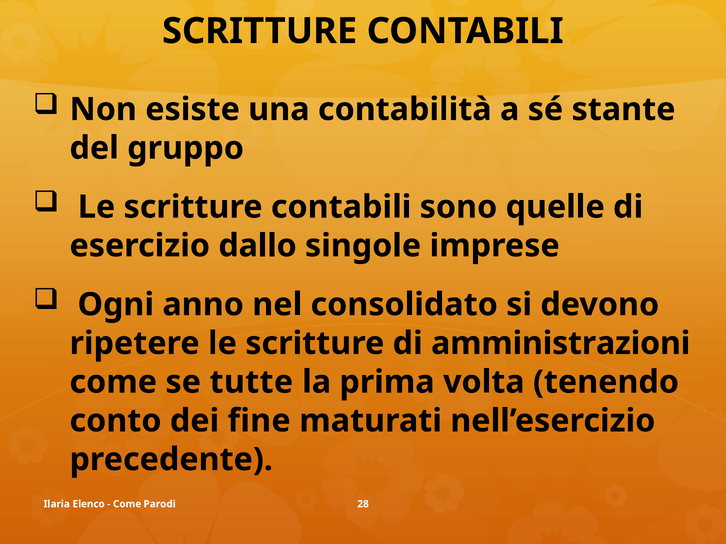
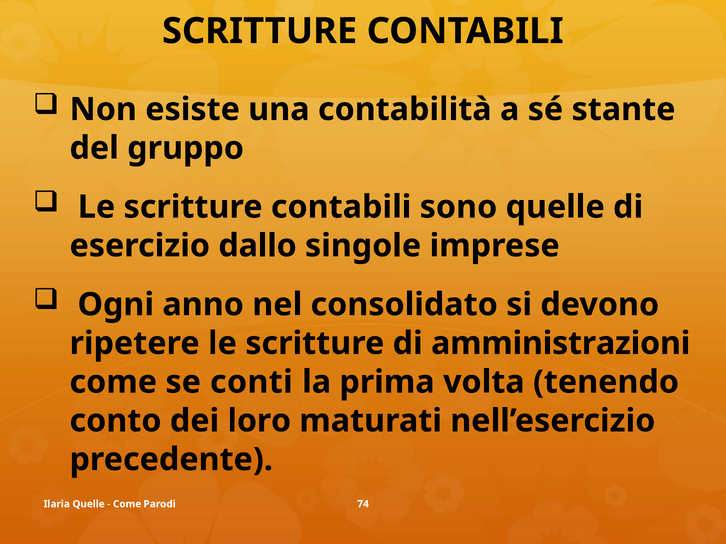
tutte: tutte -> conti
fine: fine -> loro
Ilaria Elenco: Elenco -> Quelle
28: 28 -> 74
